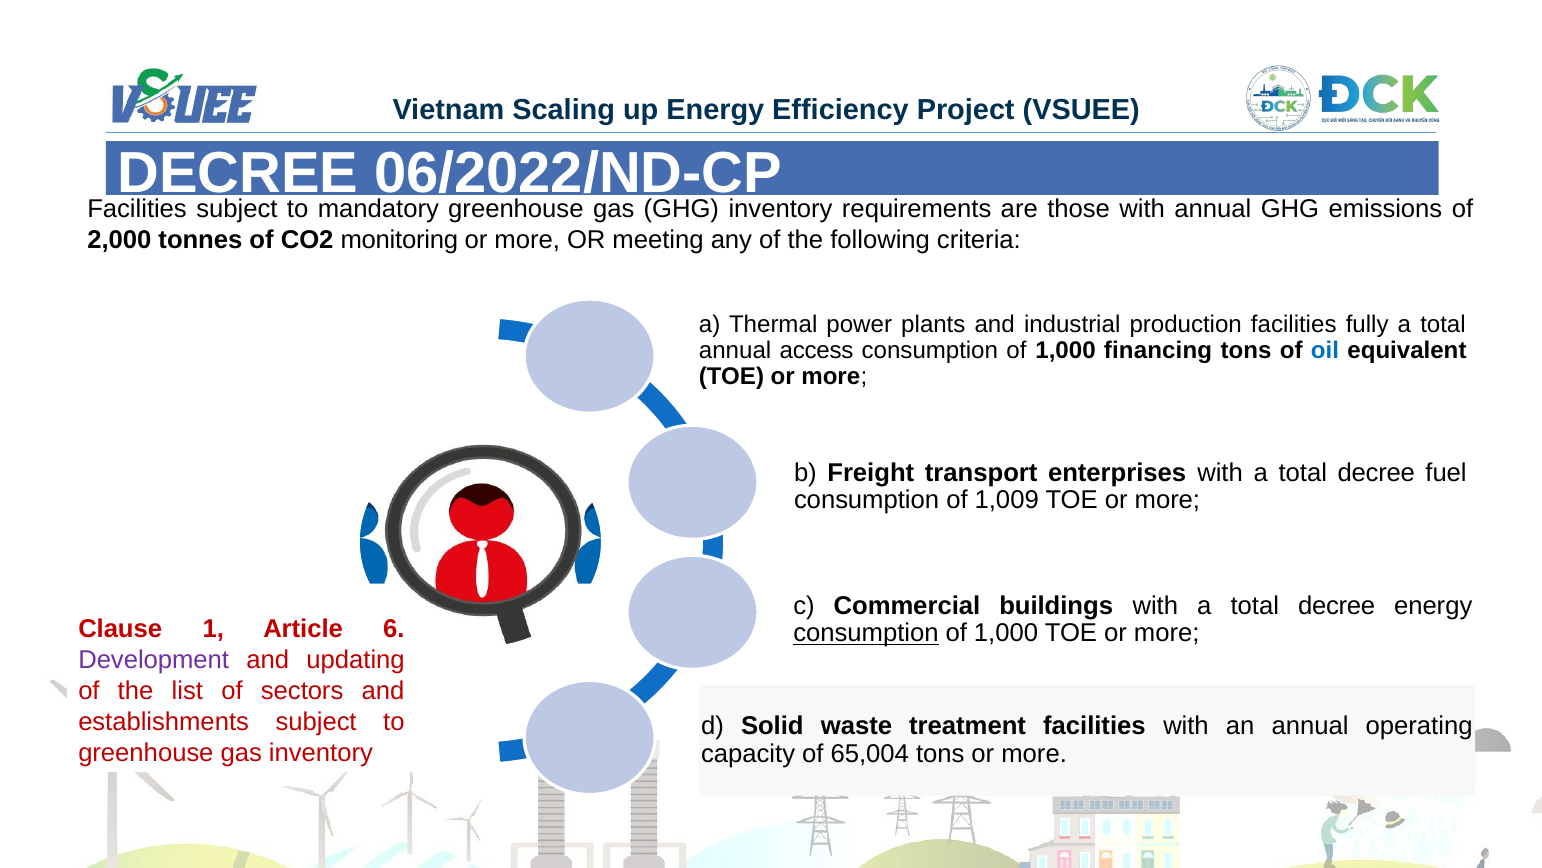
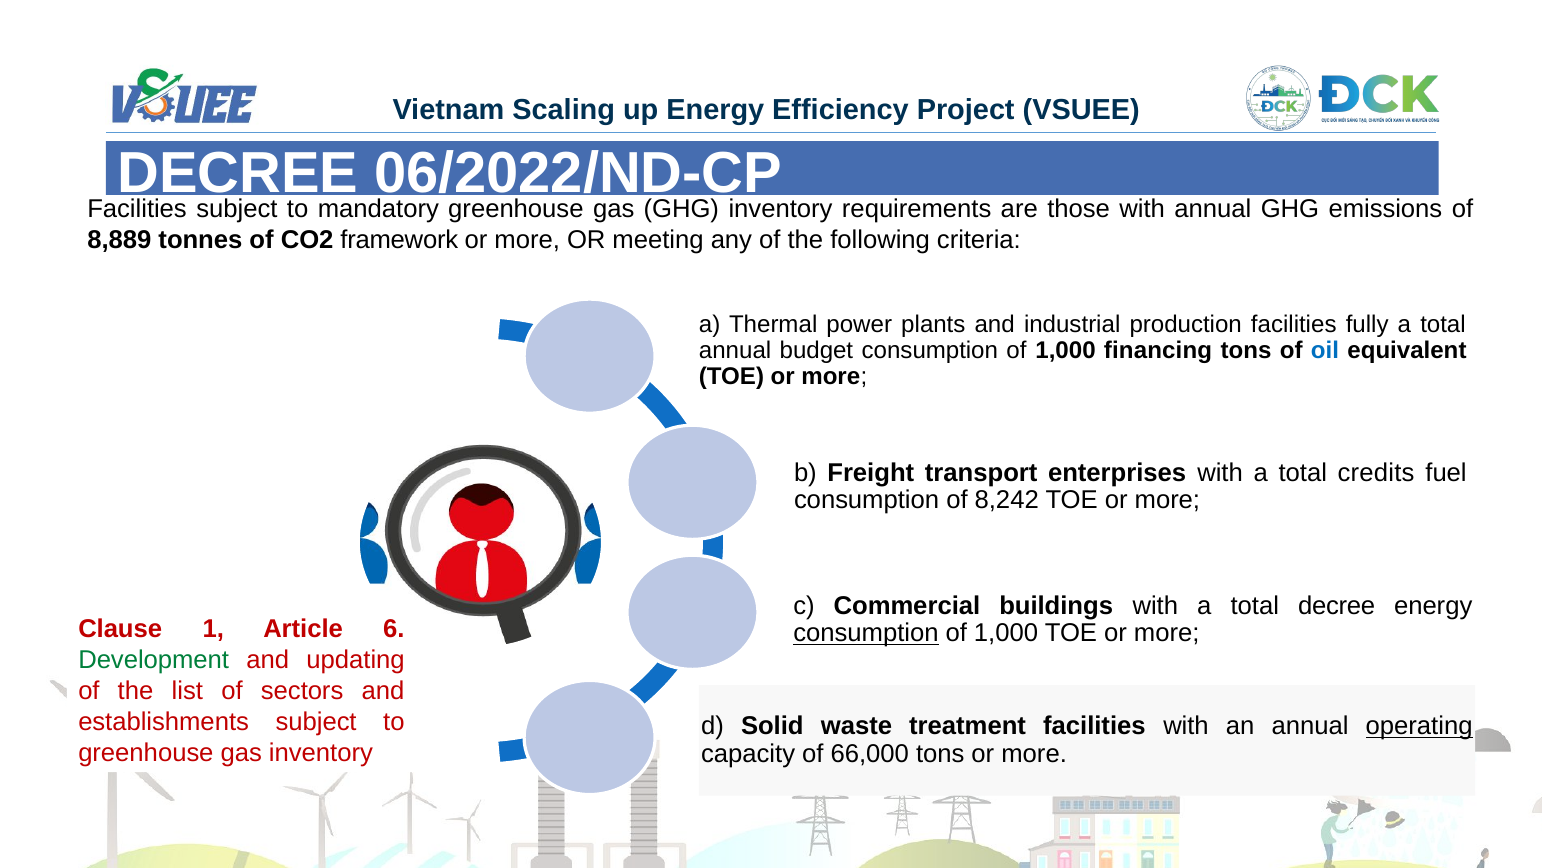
2,000: 2,000 -> 8,889
monitoring: monitoring -> framework
access: access -> budget
decree at (1376, 472): decree -> credits
1,009: 1,009 -> 8,242
Development colour: purple -> green
operating underline: none -> present
65,004: 65,004 -> 66,000
